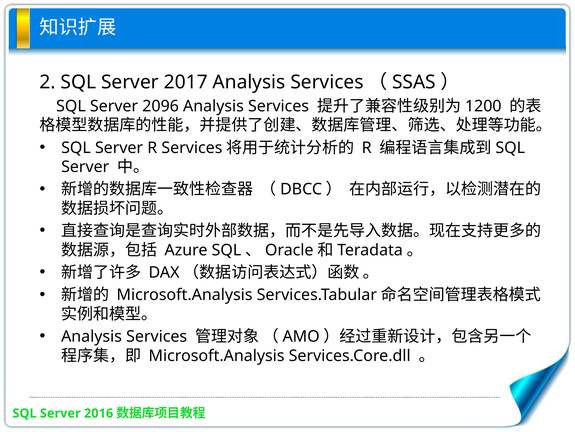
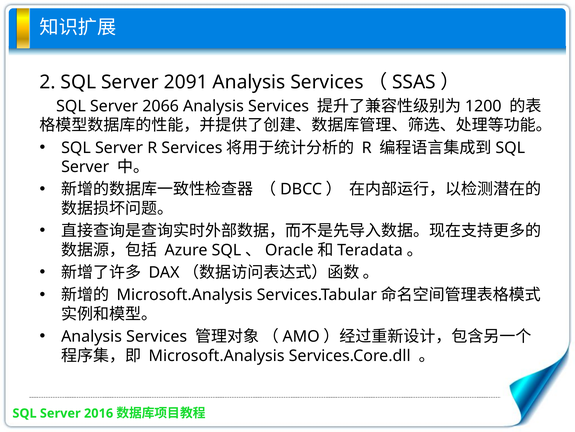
2017: 2017 -> 2091
2096: 2096 -> 2066
